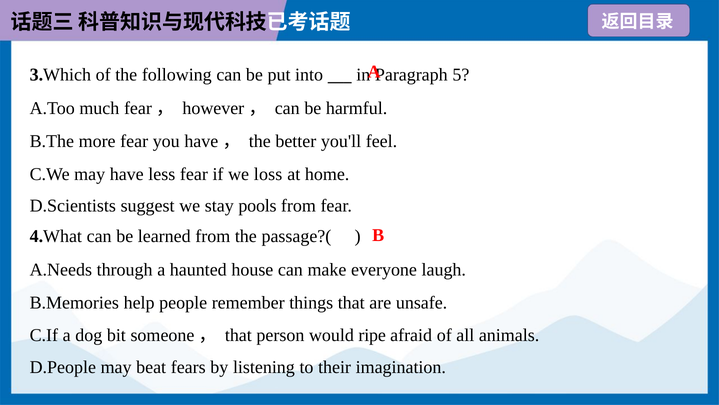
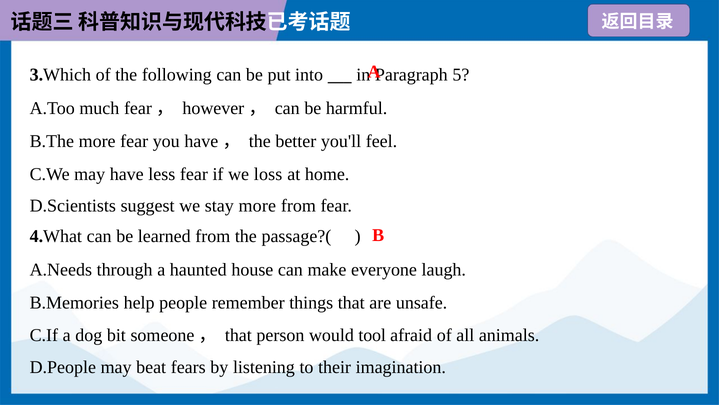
stay pools: pools -> more
ripe: ripe -> tool
